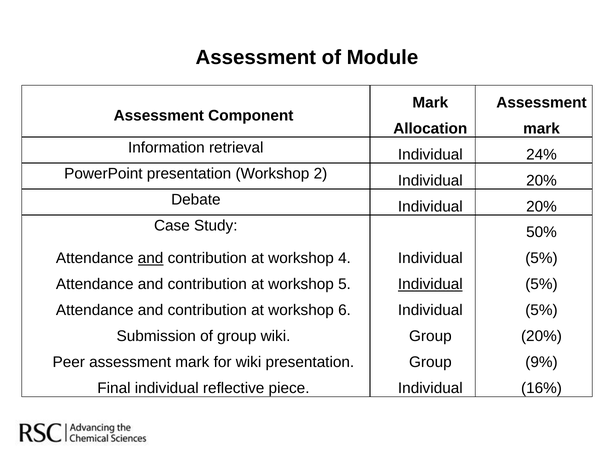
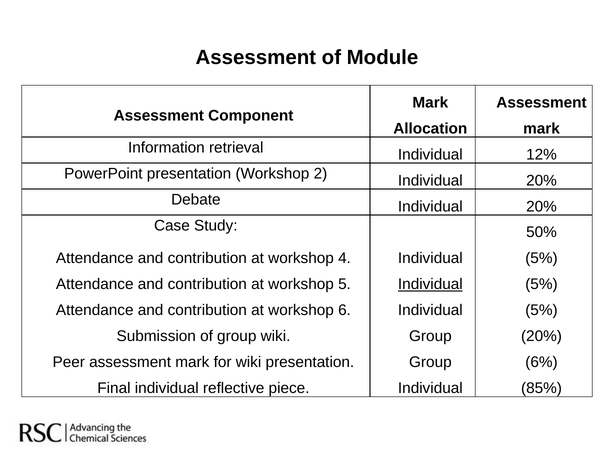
24%: 24% -> 12%
and at (151, 258) underline: present -> none
9%: 9% -> 6%
16%: 16% -> 85%
